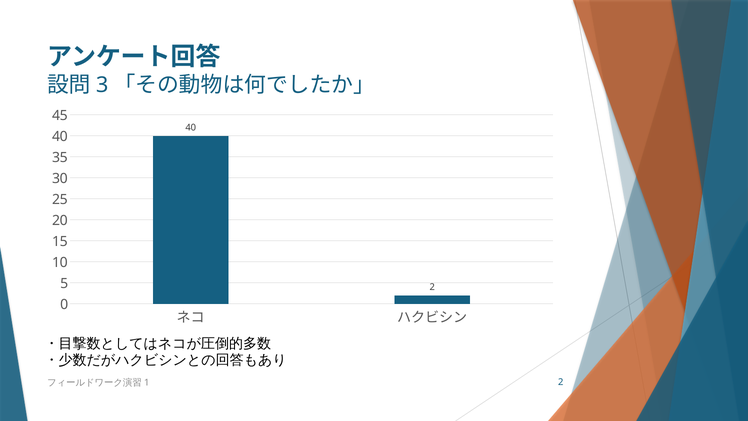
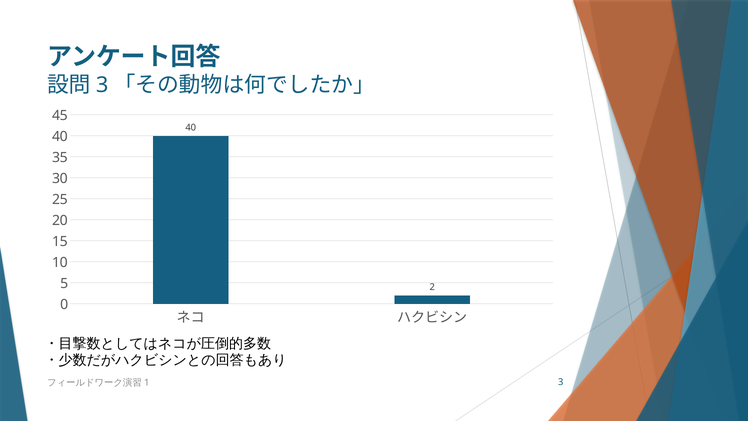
2 at (561, 382): 2 -> 3
